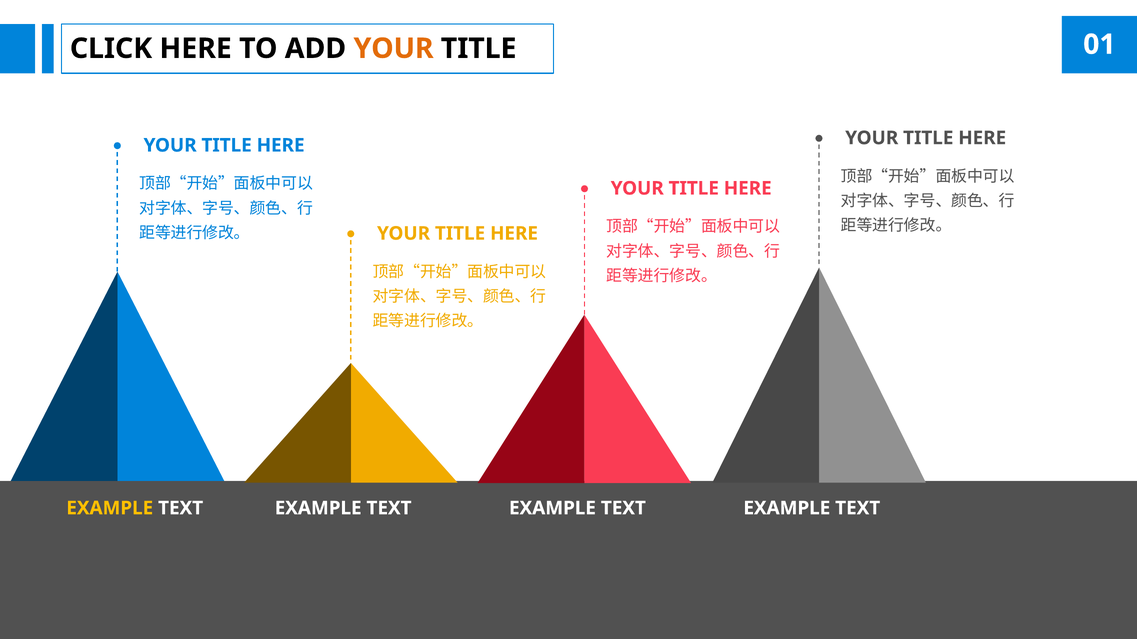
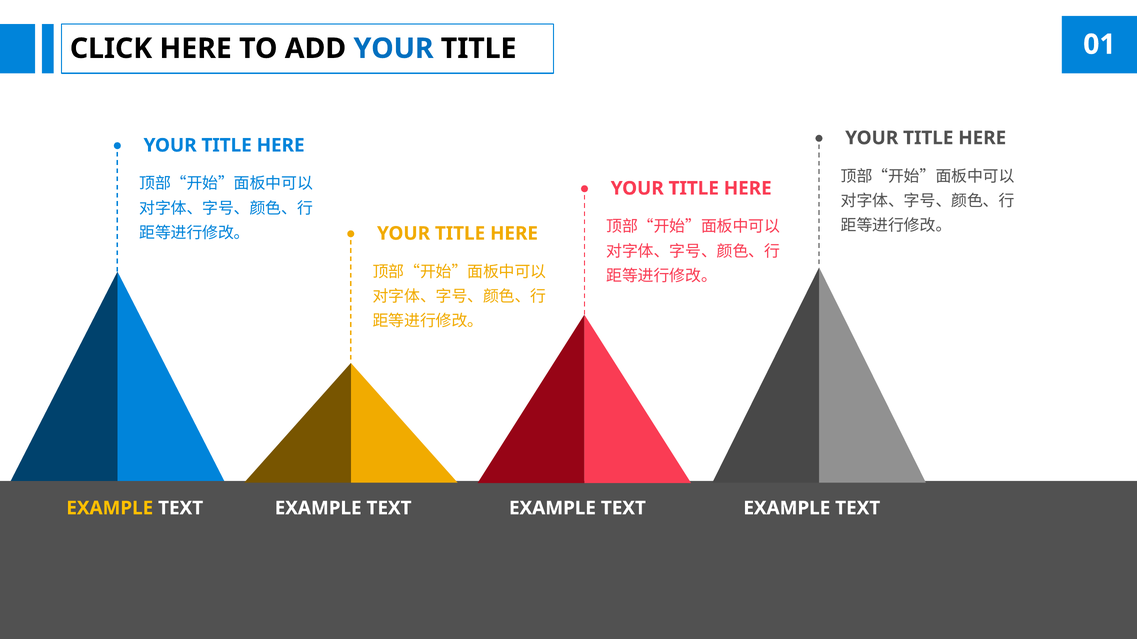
YOUR at (394, 49) colour: orange -> blue
